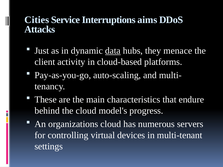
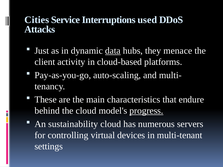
aims: aims -> used
progress underline: none -> present
organizations: organizations -> sustainability
